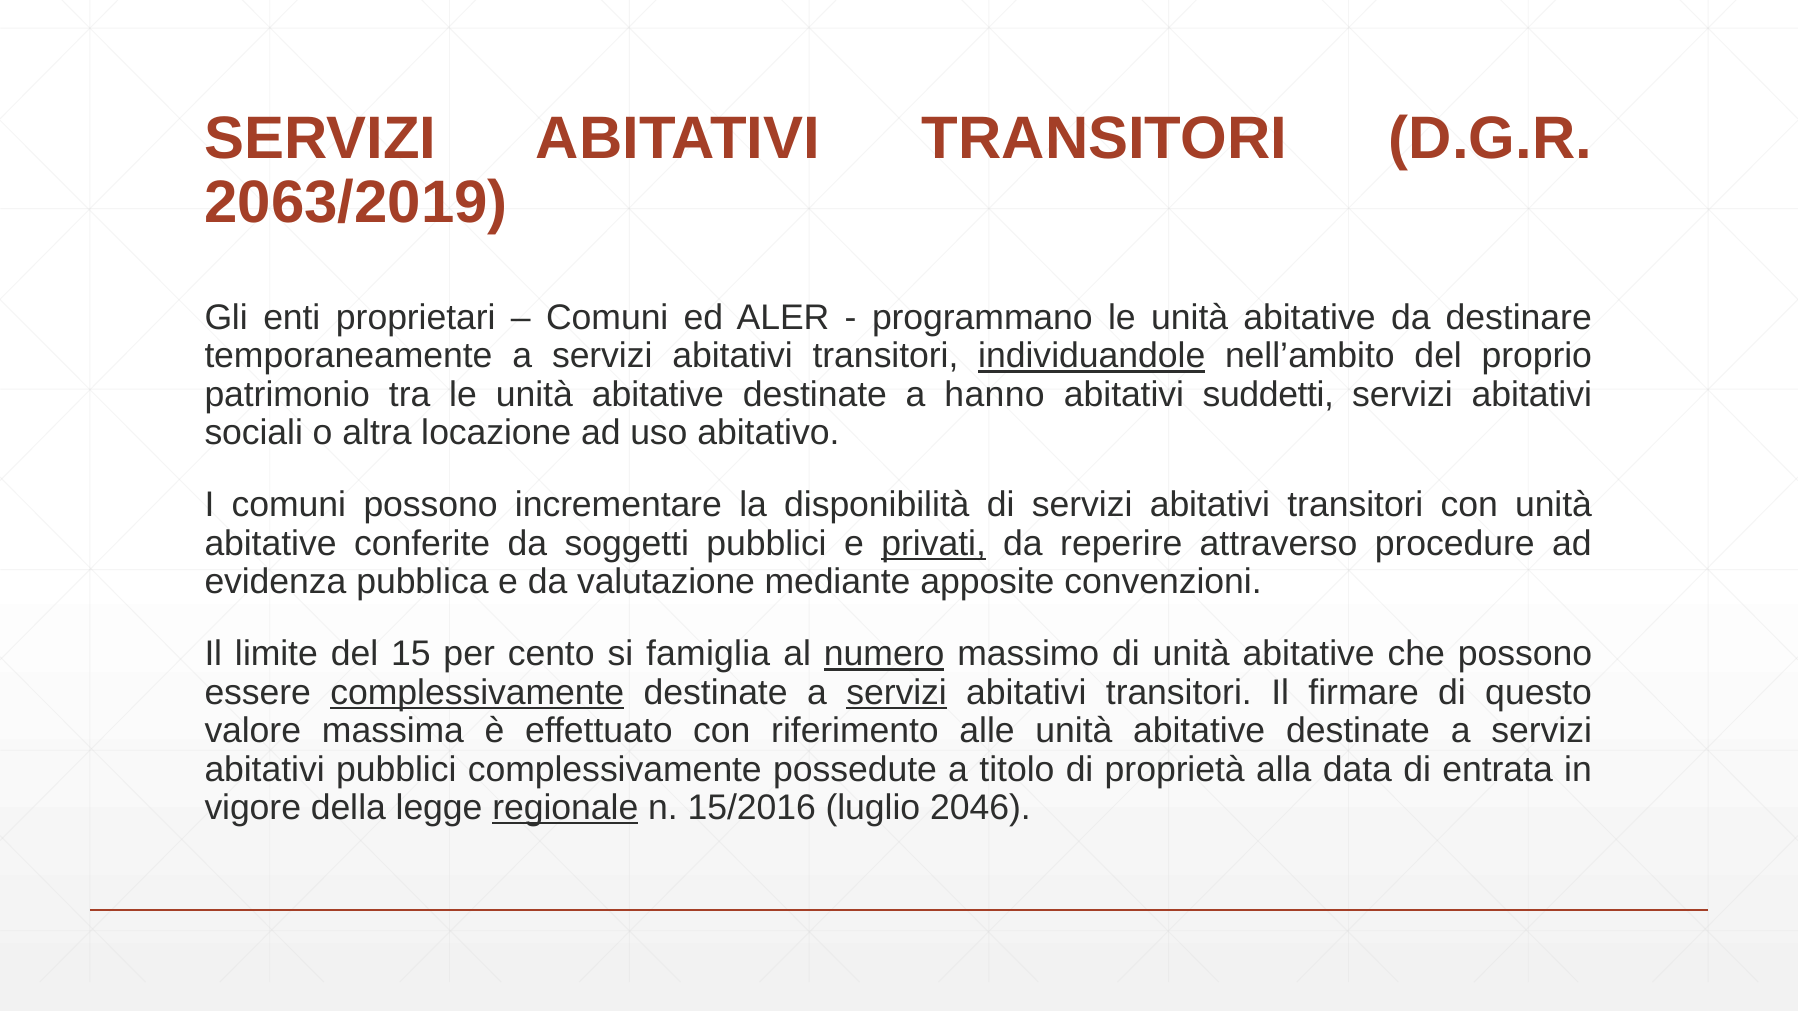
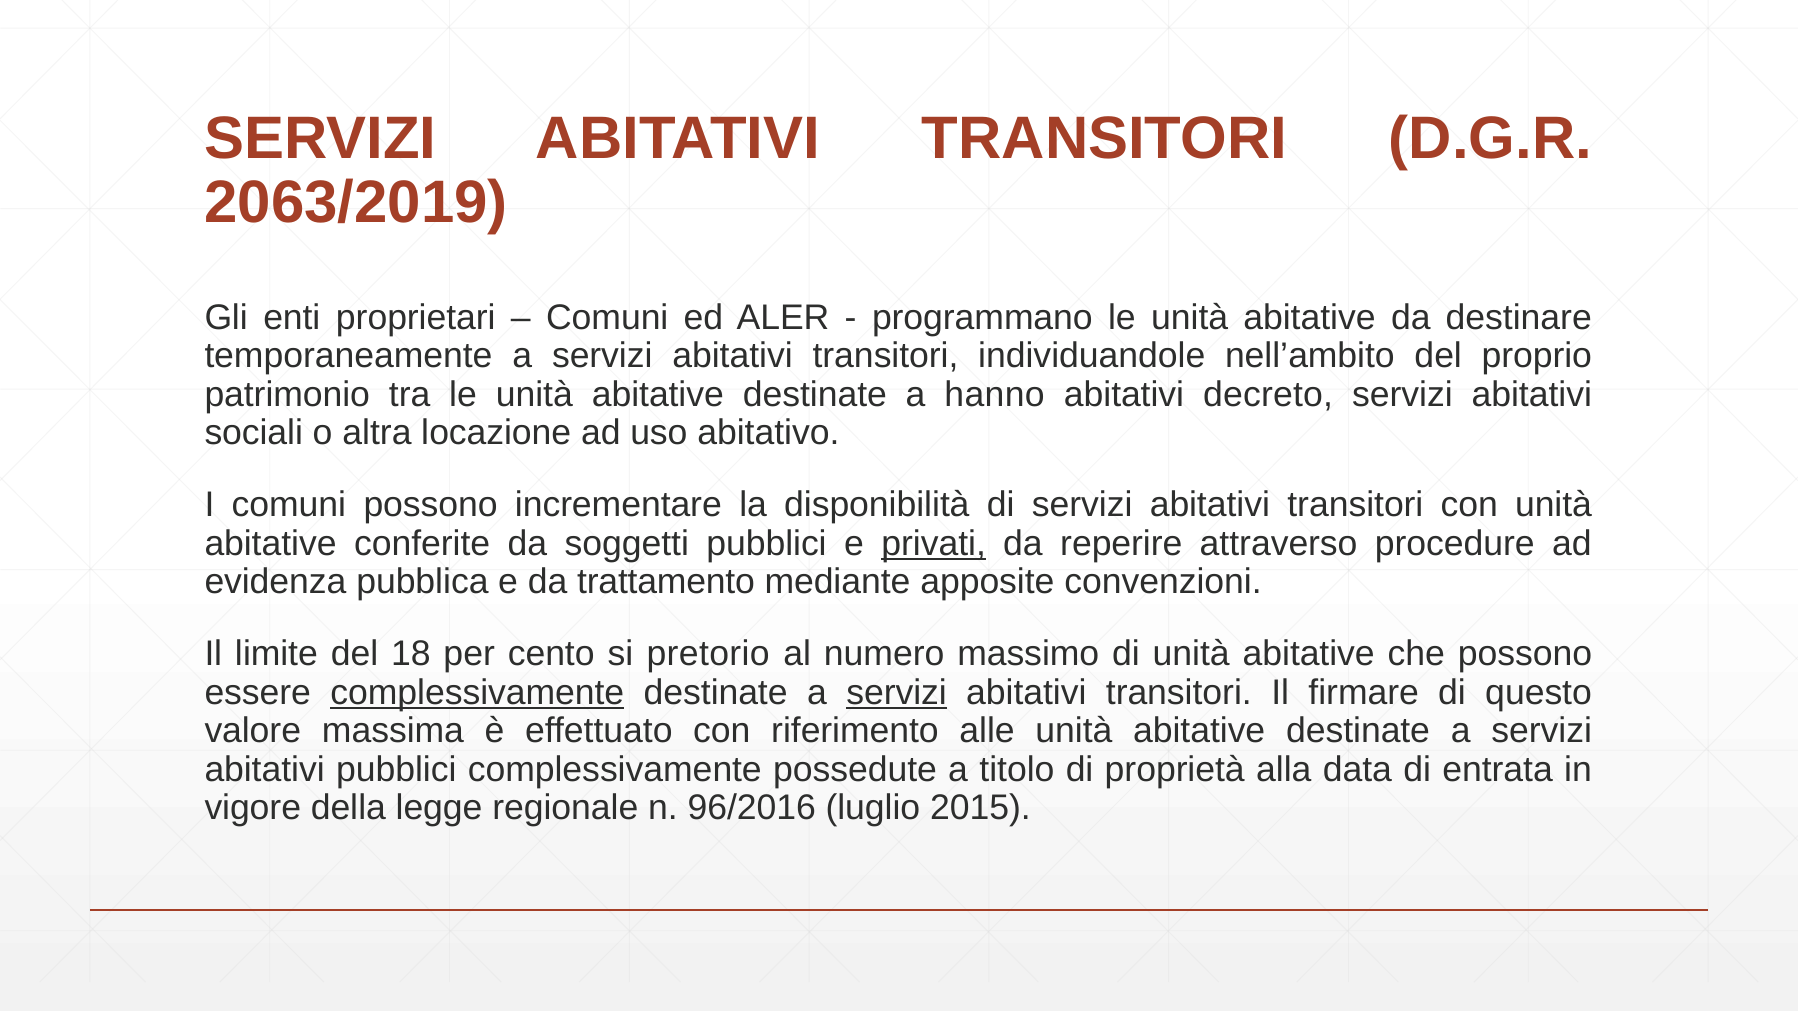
individuandole underline: present -> none
suddetti: suddetti -> decreto
valutazione: valutazione -> trattamento
15: 15 -> 18
famiglia: famiglia -> pretorio
numero underline: present -> none
regionale underline: present -> none
15/2016: 15/2016 -> 96/2016
2046: 2046 -> 2015
